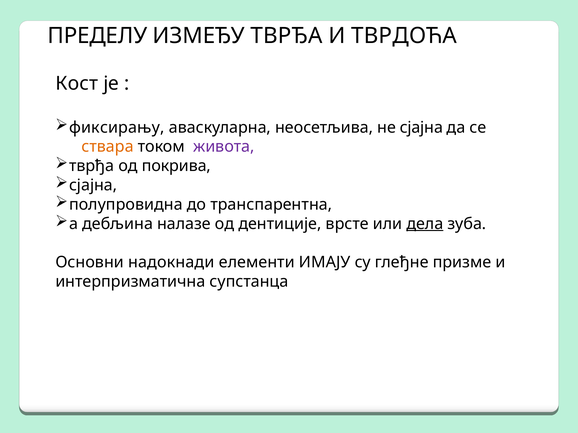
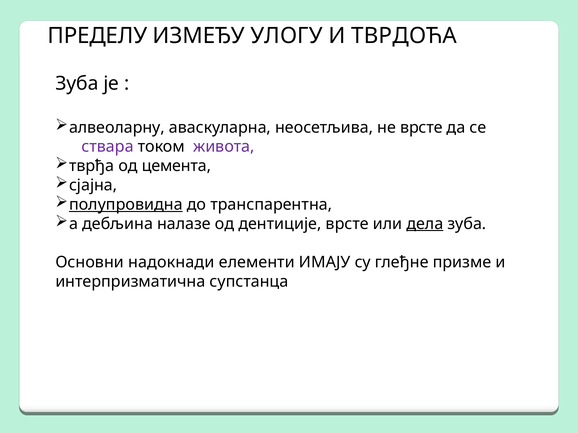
ИЗМЕЂУ ТВРЂА: ТВРЂА -> УЛОГУ
Кост at (77, 84): Кост -> Зуба
фиксирању: фиксирању -> алвеоларну
не сјајна: сјајна -> врсте
ствара colour: orange -> purple
покрива: покрива -> цемента
полупровидна underline: none -> present
